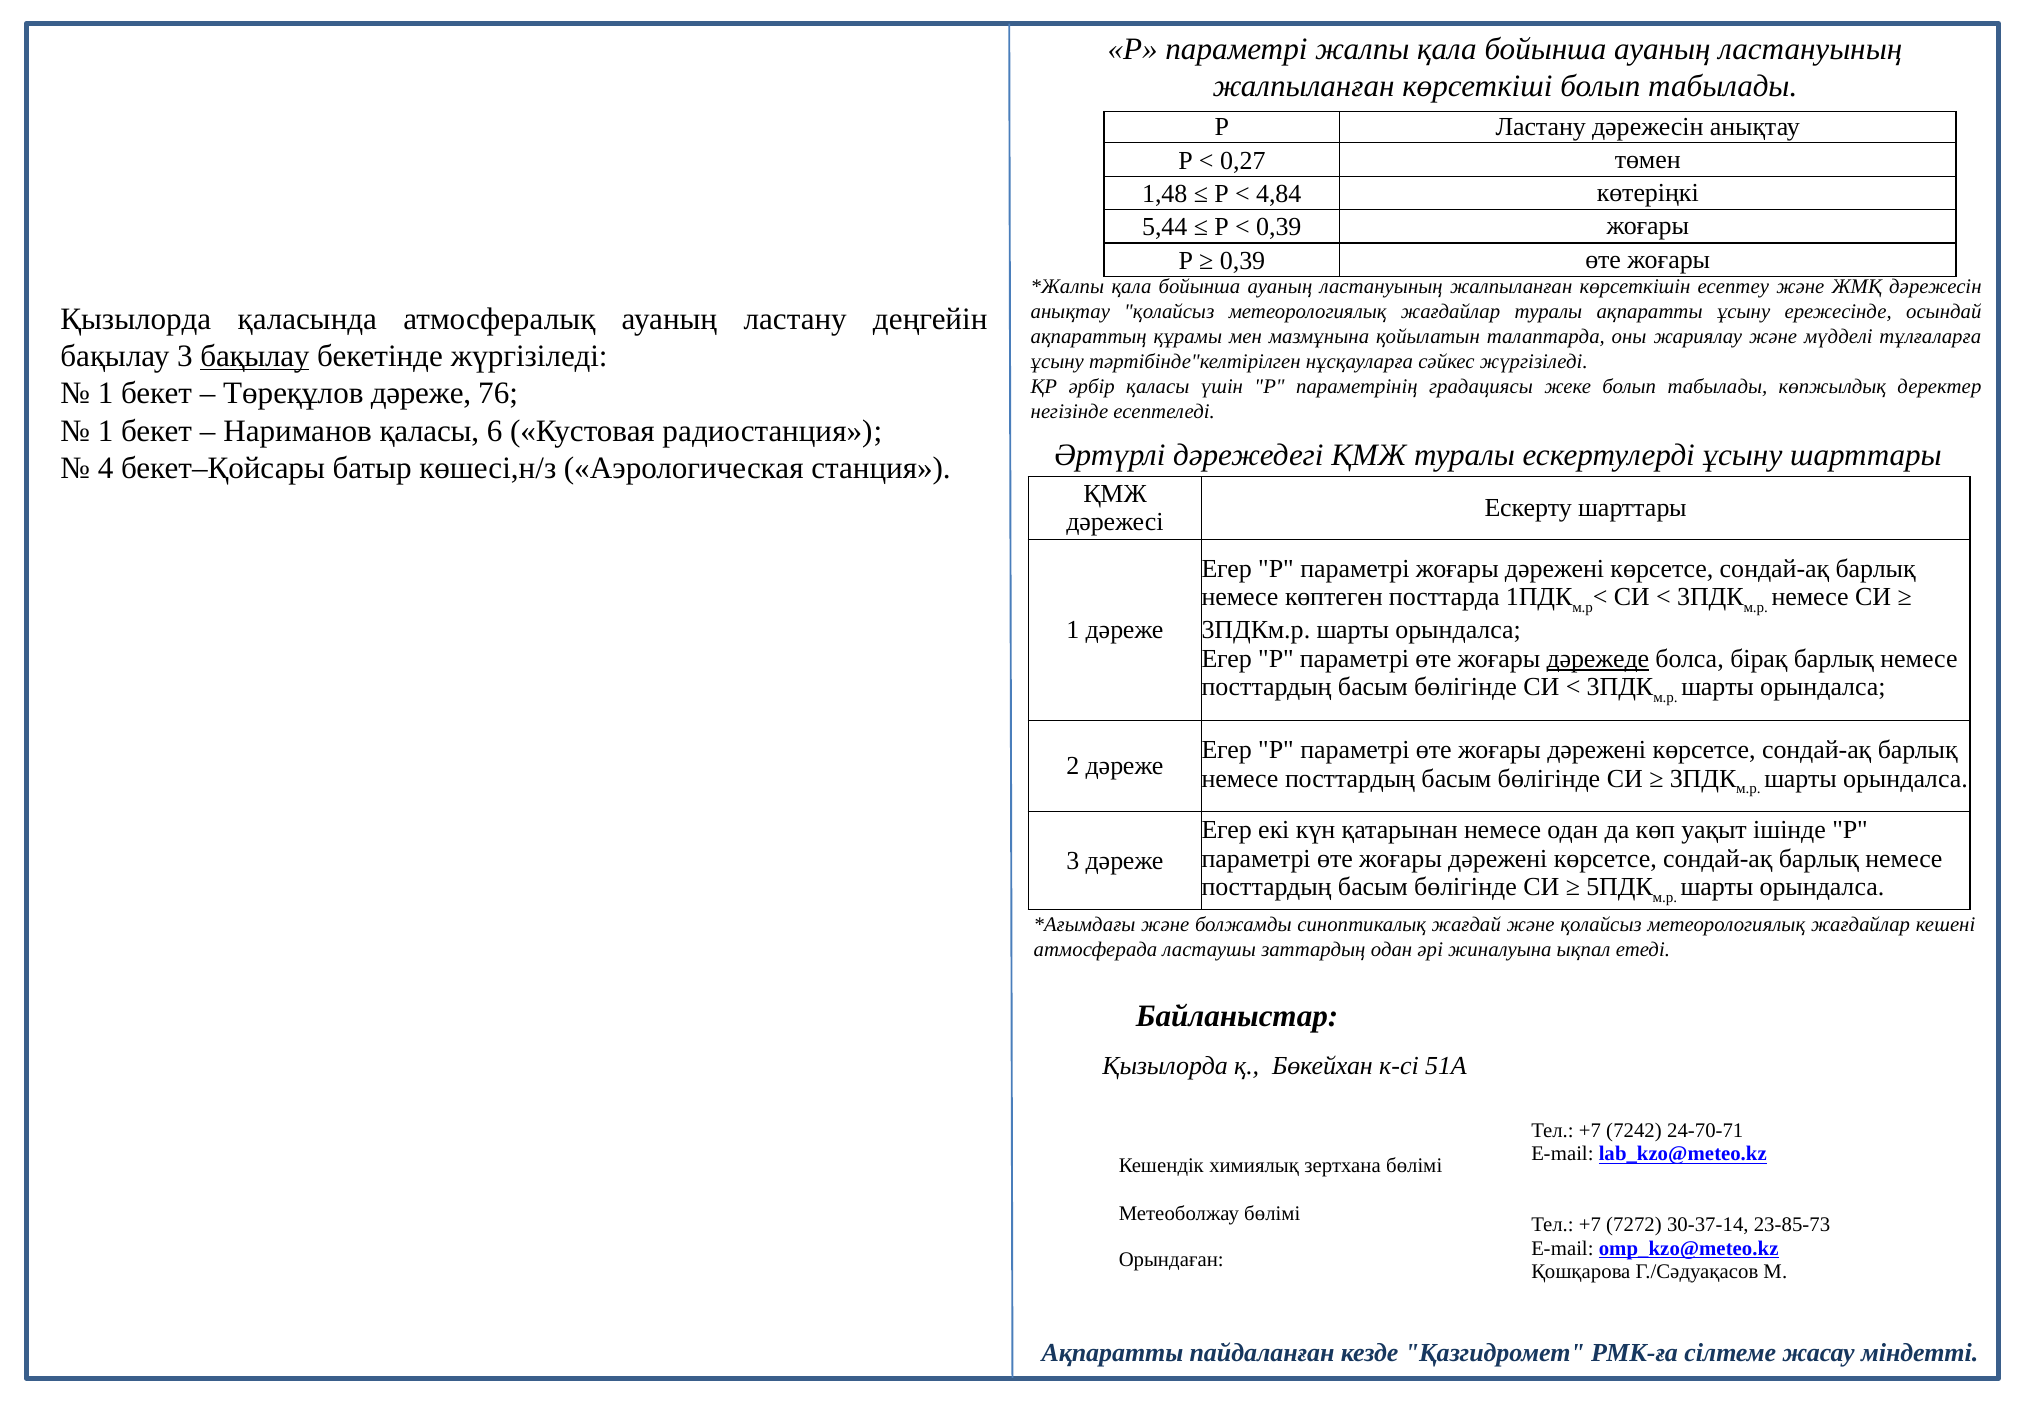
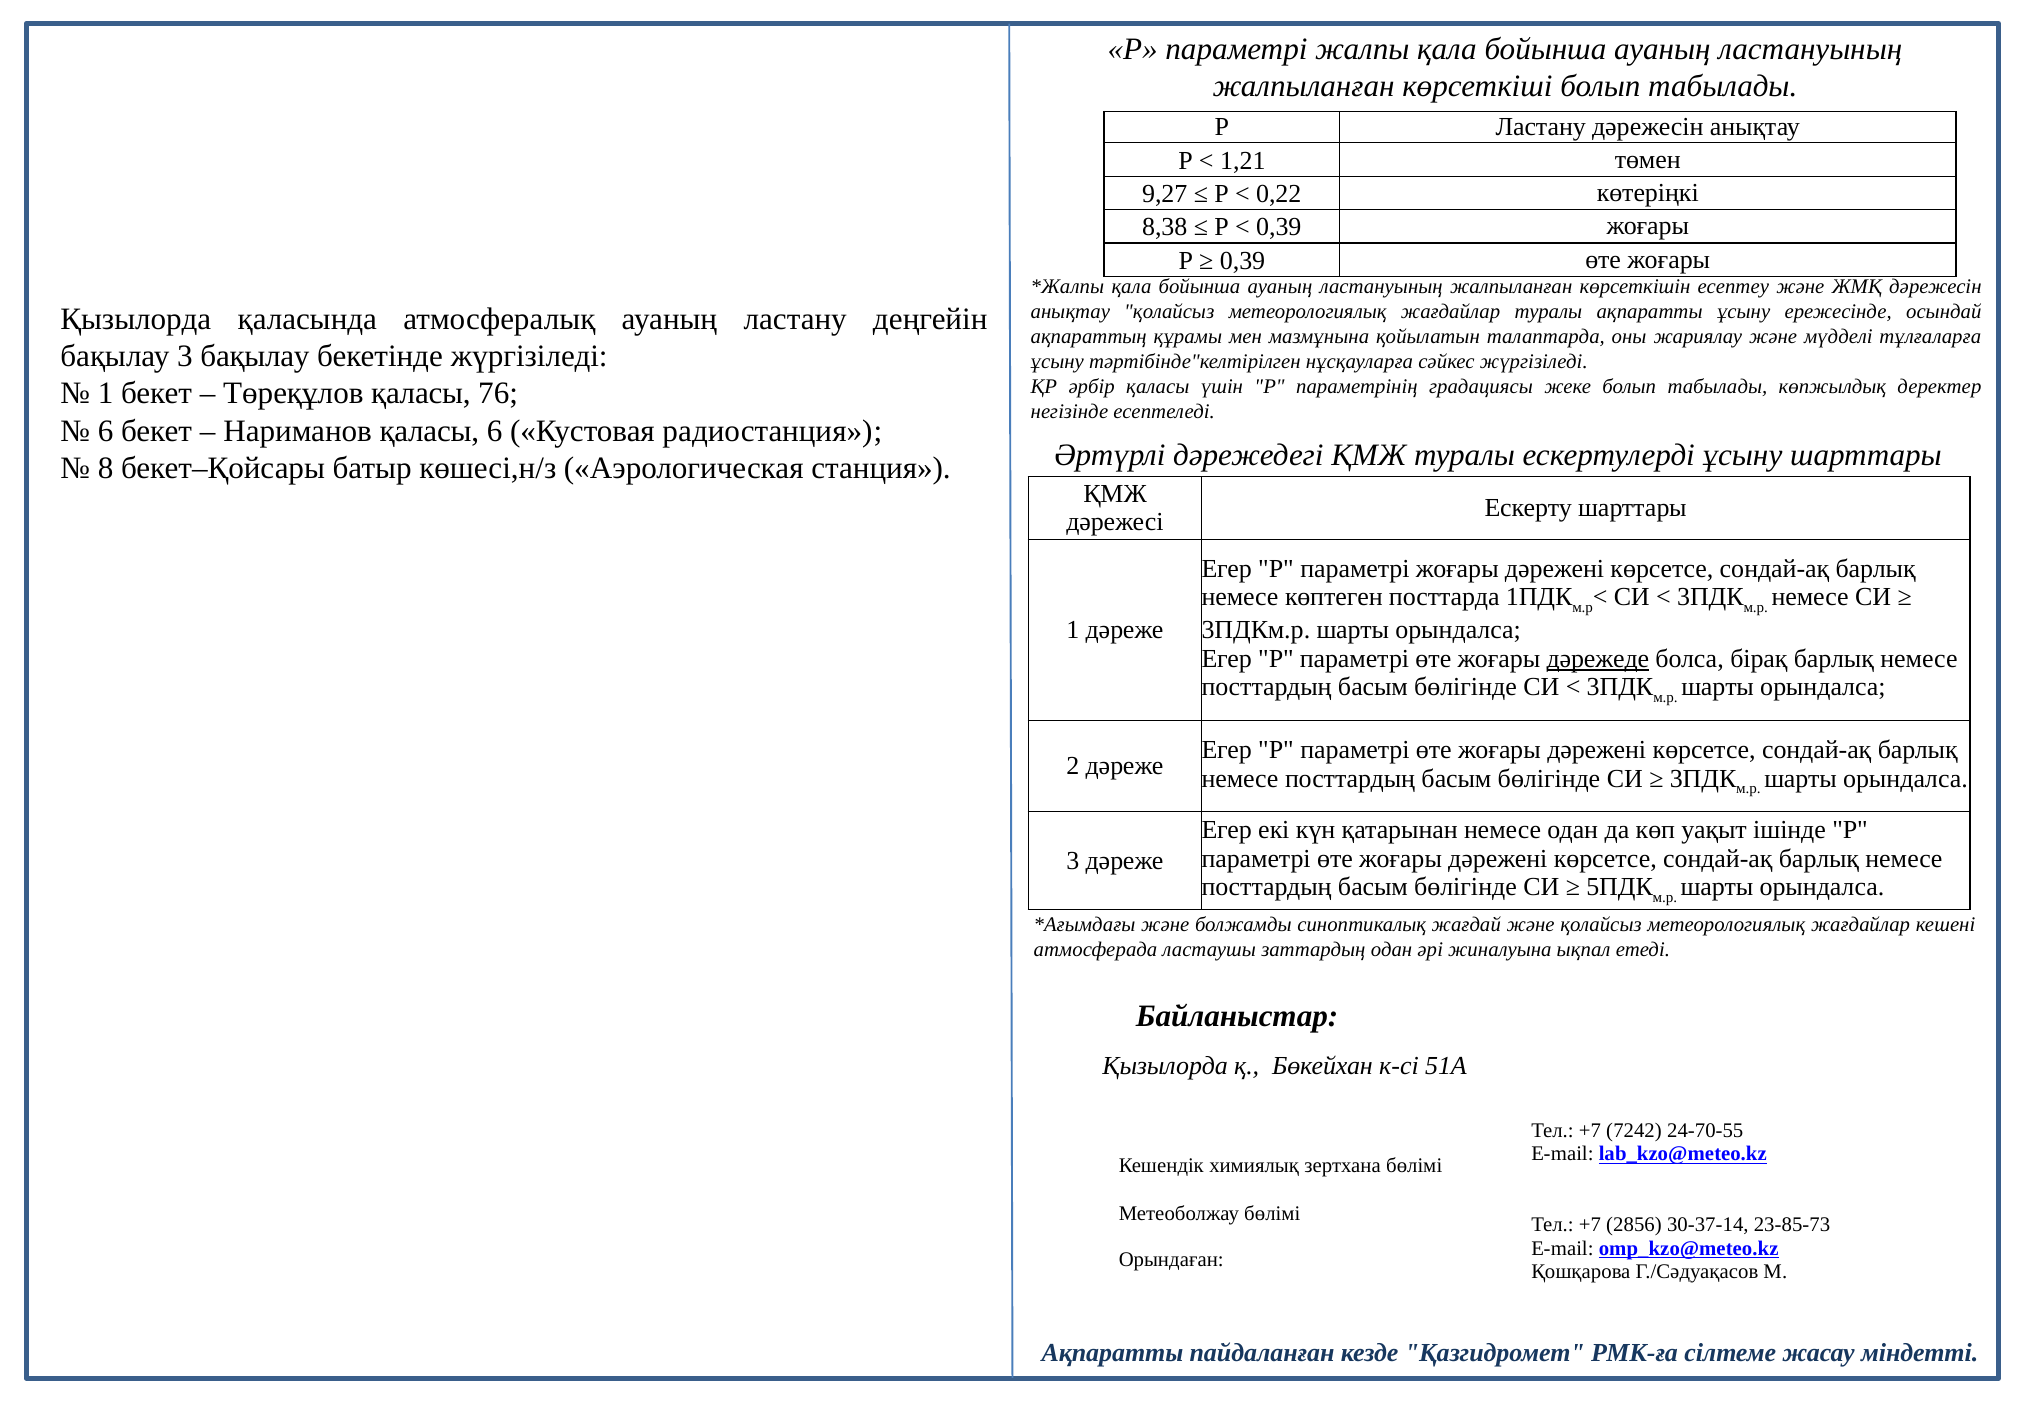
0,27: 0,27 -> 1,21
1,48: 1,48 -> 9,27
4,84: 4,84 -> 0,22
5,44: 5,44 -> 8,38
бақылау at (255, 356) underline: present -> none
Төреқұлов дәреже: дәреже -> қаласы
1 at (106, 431): 1 -> 6
4: 4 -> 8
24-70-71: 24-70-71 -> 24-70-55
7272: 7272 -> 2856
